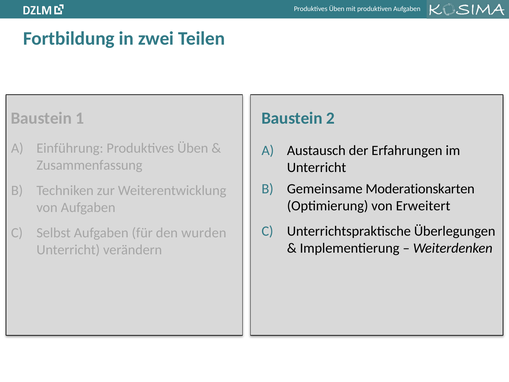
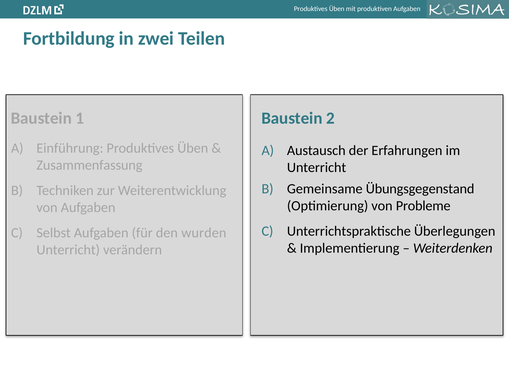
Moderationskarten: Moderationskarten -> Übungsgegenstand
Erweitert: Erweitert -> Probleme
